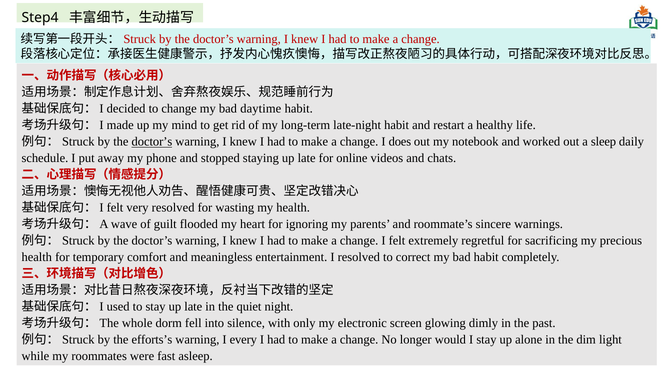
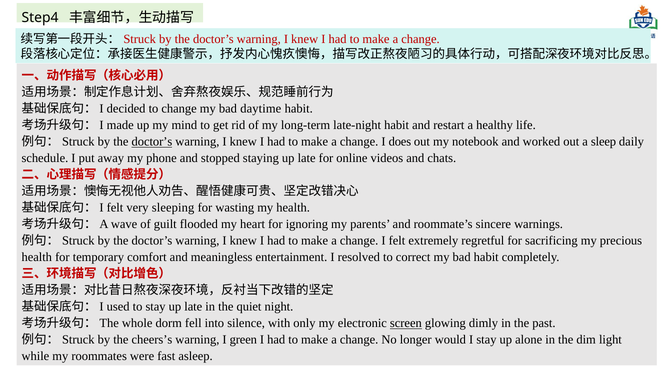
very resolved: resolved -> sleeping
screen underline: none -> present
efforts’s: efforts’s -> cheers’s
every: every -> green
